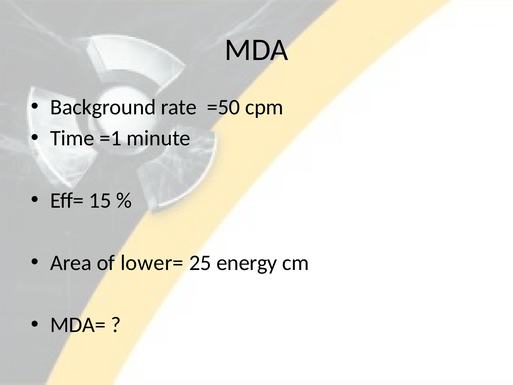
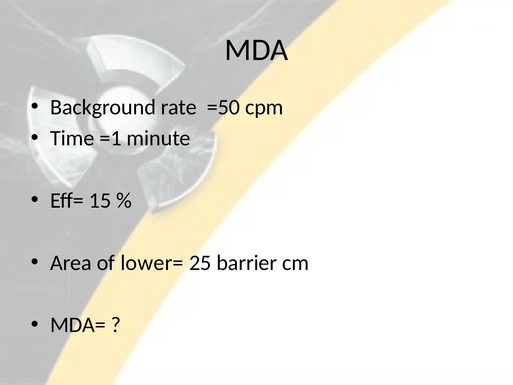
energy: energy -> barrier
